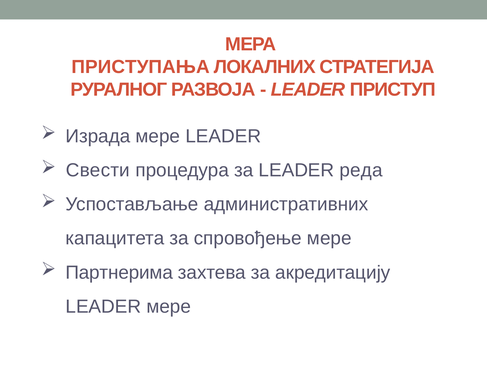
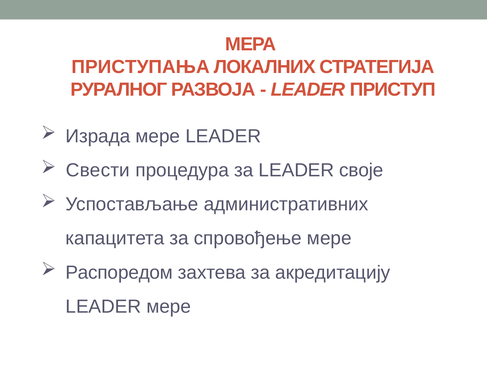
реда: реда -> своје
Партнерима: Партнерима -> Распоредом
